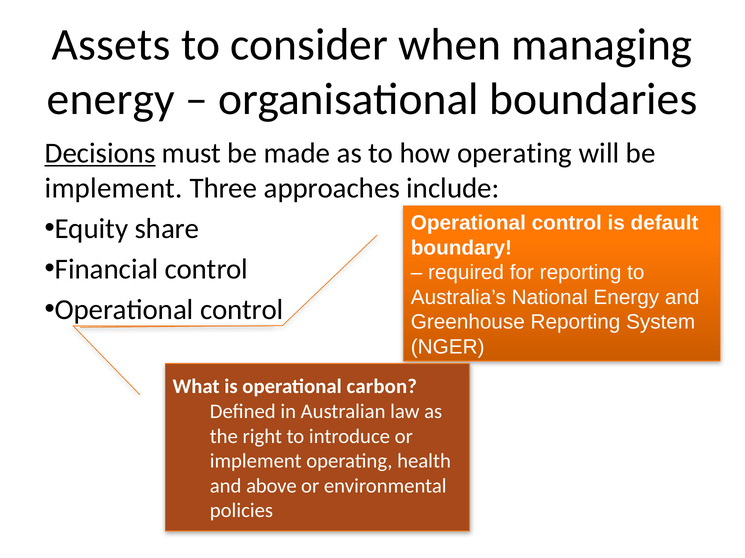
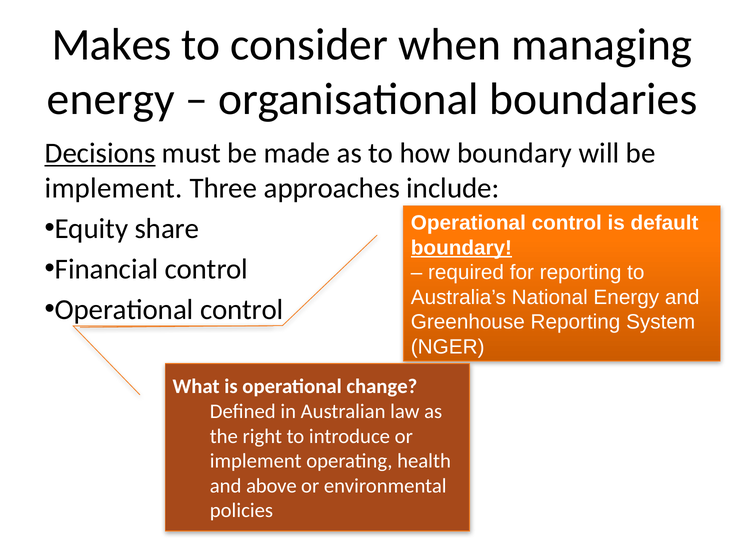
Assets: Assets -> Makes
how operating: operating -> boundary
boundary at (461, 248) underline: none -> present
carbon: carbon -> change
